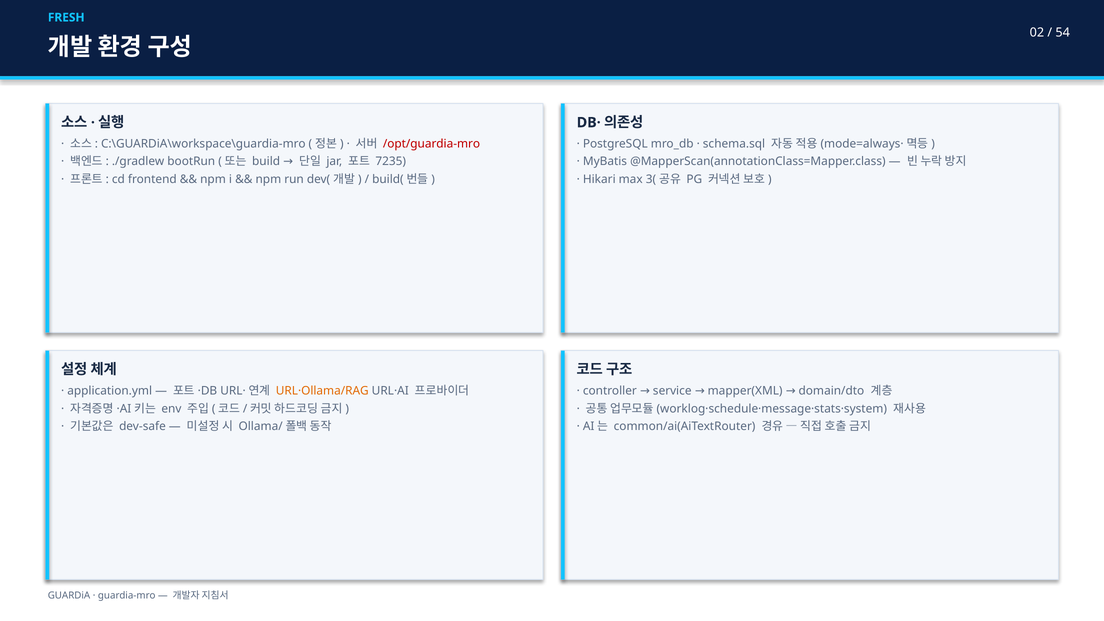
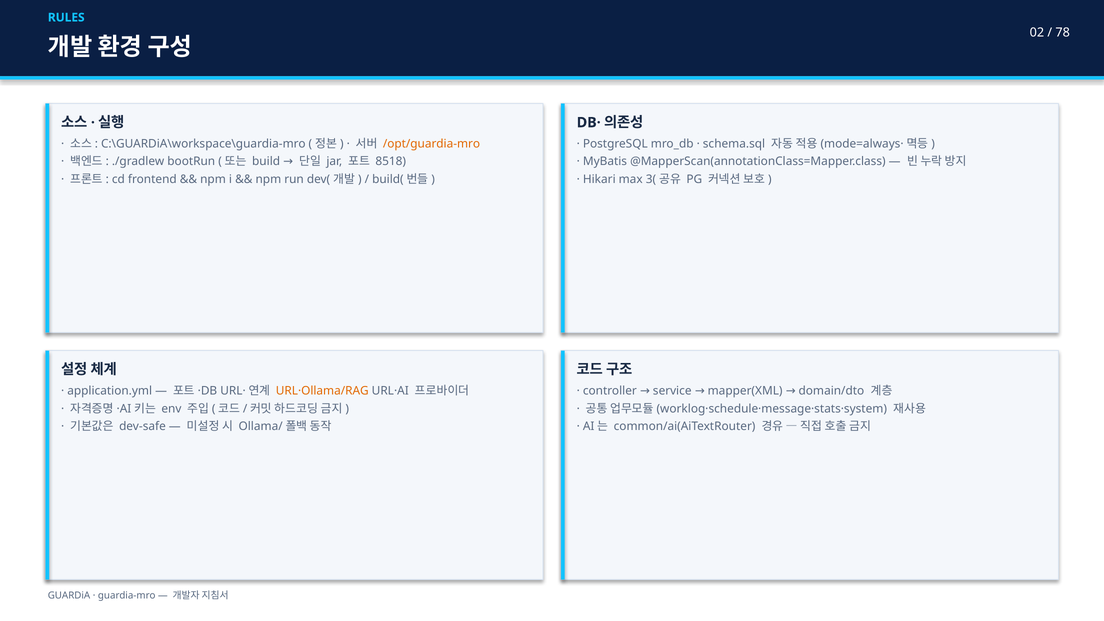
FRESH: FRESH -> RULES
54: 54 -> 78
/opt/guardia-mro colour: red -> orange
7235: 7235 -> 8518
